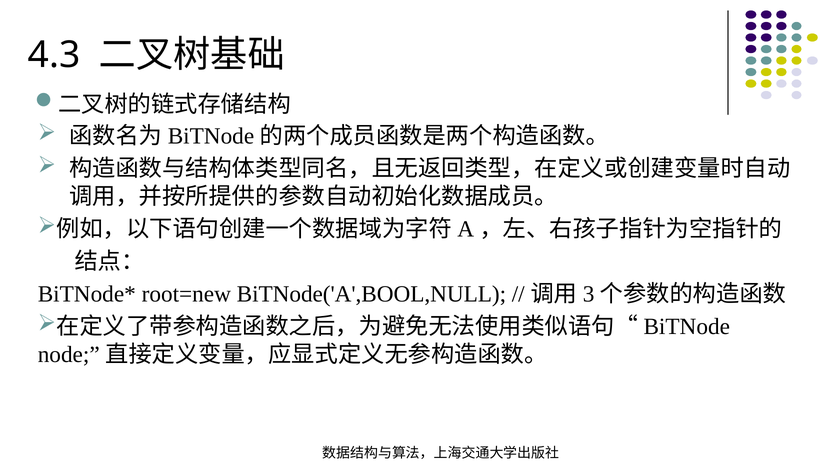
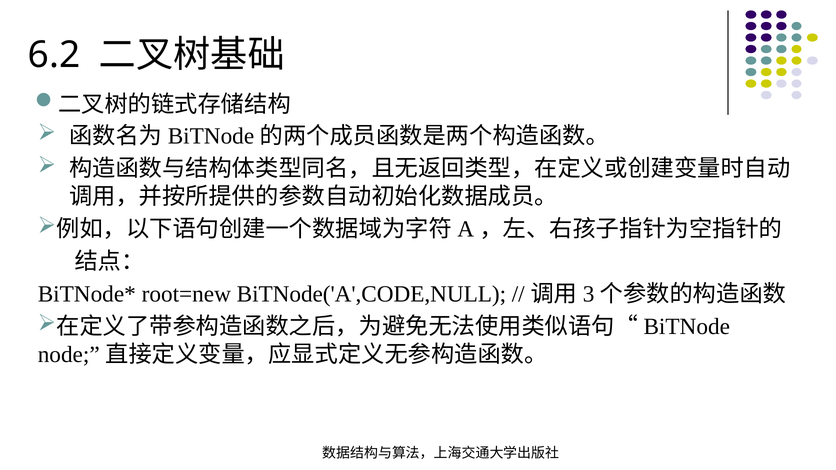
4.3: 4.3 -> 6.2
BiTNode('A',BOOL,NULL: BiTNode('A',BOOL,NULL -> BiTNode('A',CODE,NULL
